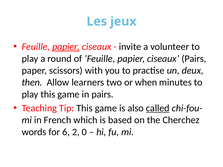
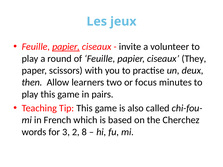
ciseaux Pairs: Pairs -> They
when: when -> focus
called underline: present -> none
6: 6 -> 3
0: 0 -> 8
